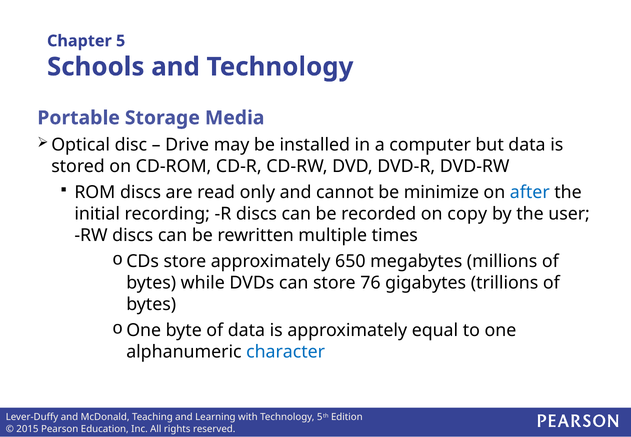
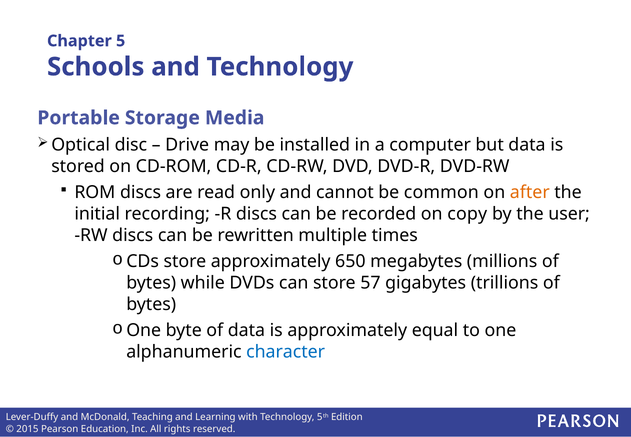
minimize: minimize -> common
after colour: blue -> orange
76: 76 -> 57
